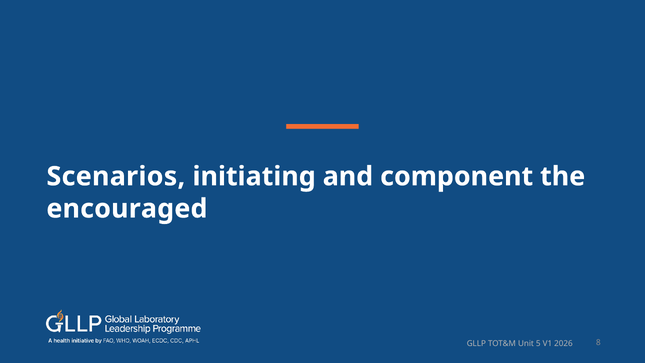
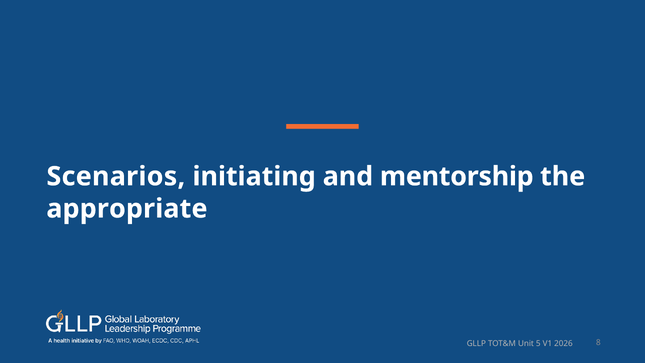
component: component -> mentorship
encouraged: encouraged -> appropriate
